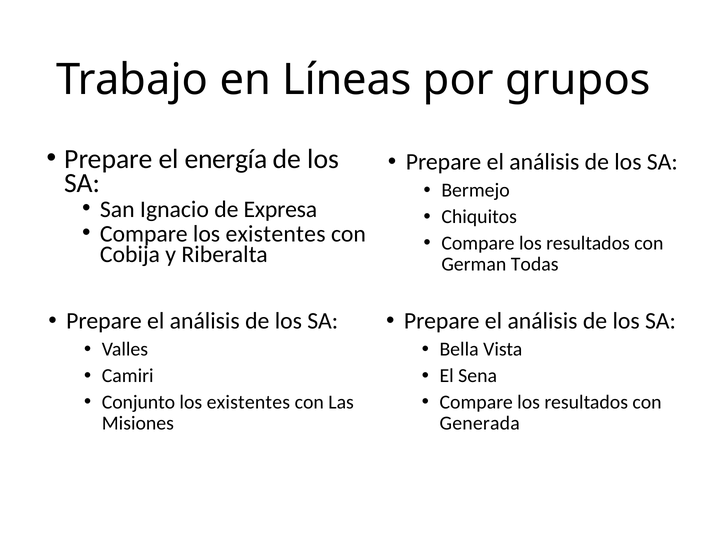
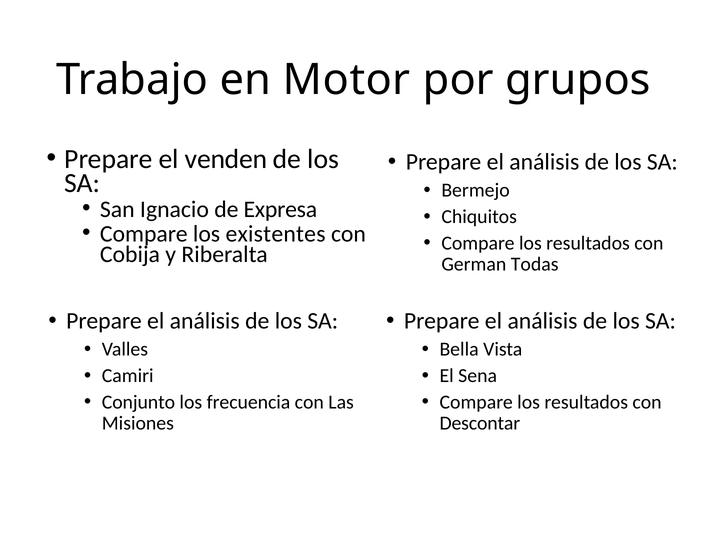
Líneas: Líneas -> Motor
energía: energía -> venden
existentes at (248, 402): existentes -> frecuencia
Generada: Generada -> Descontar
